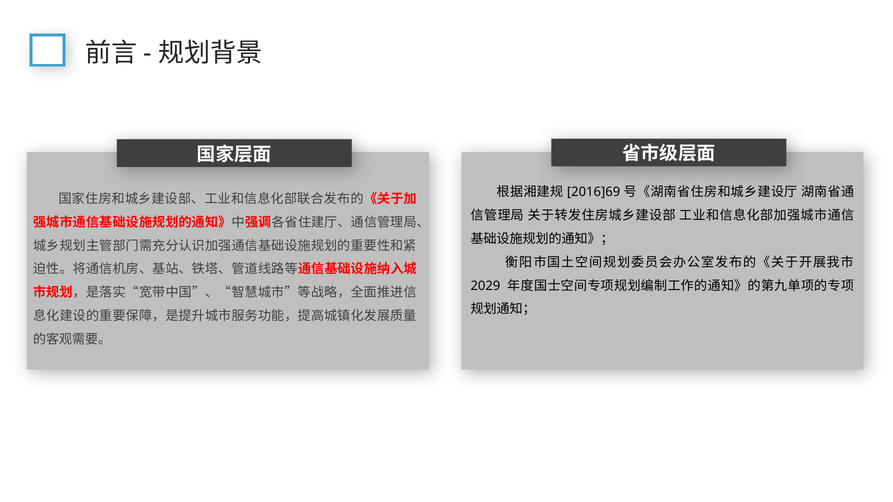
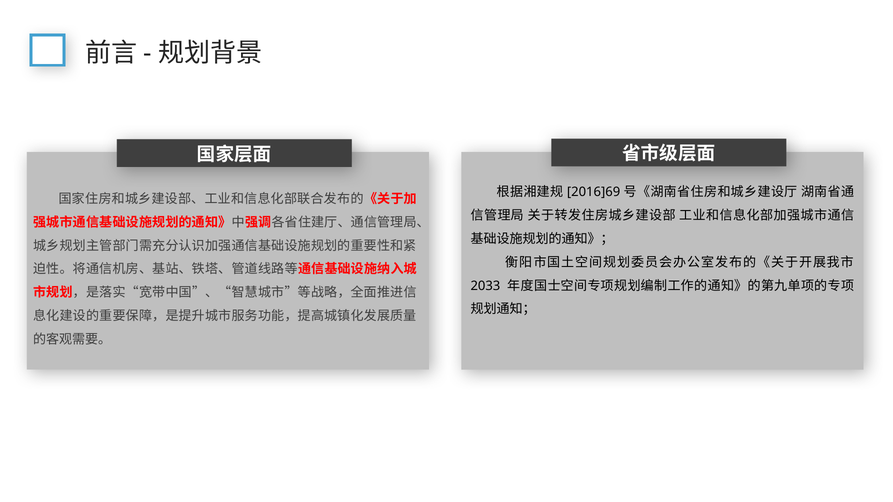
2029: 2029 -> 2033
